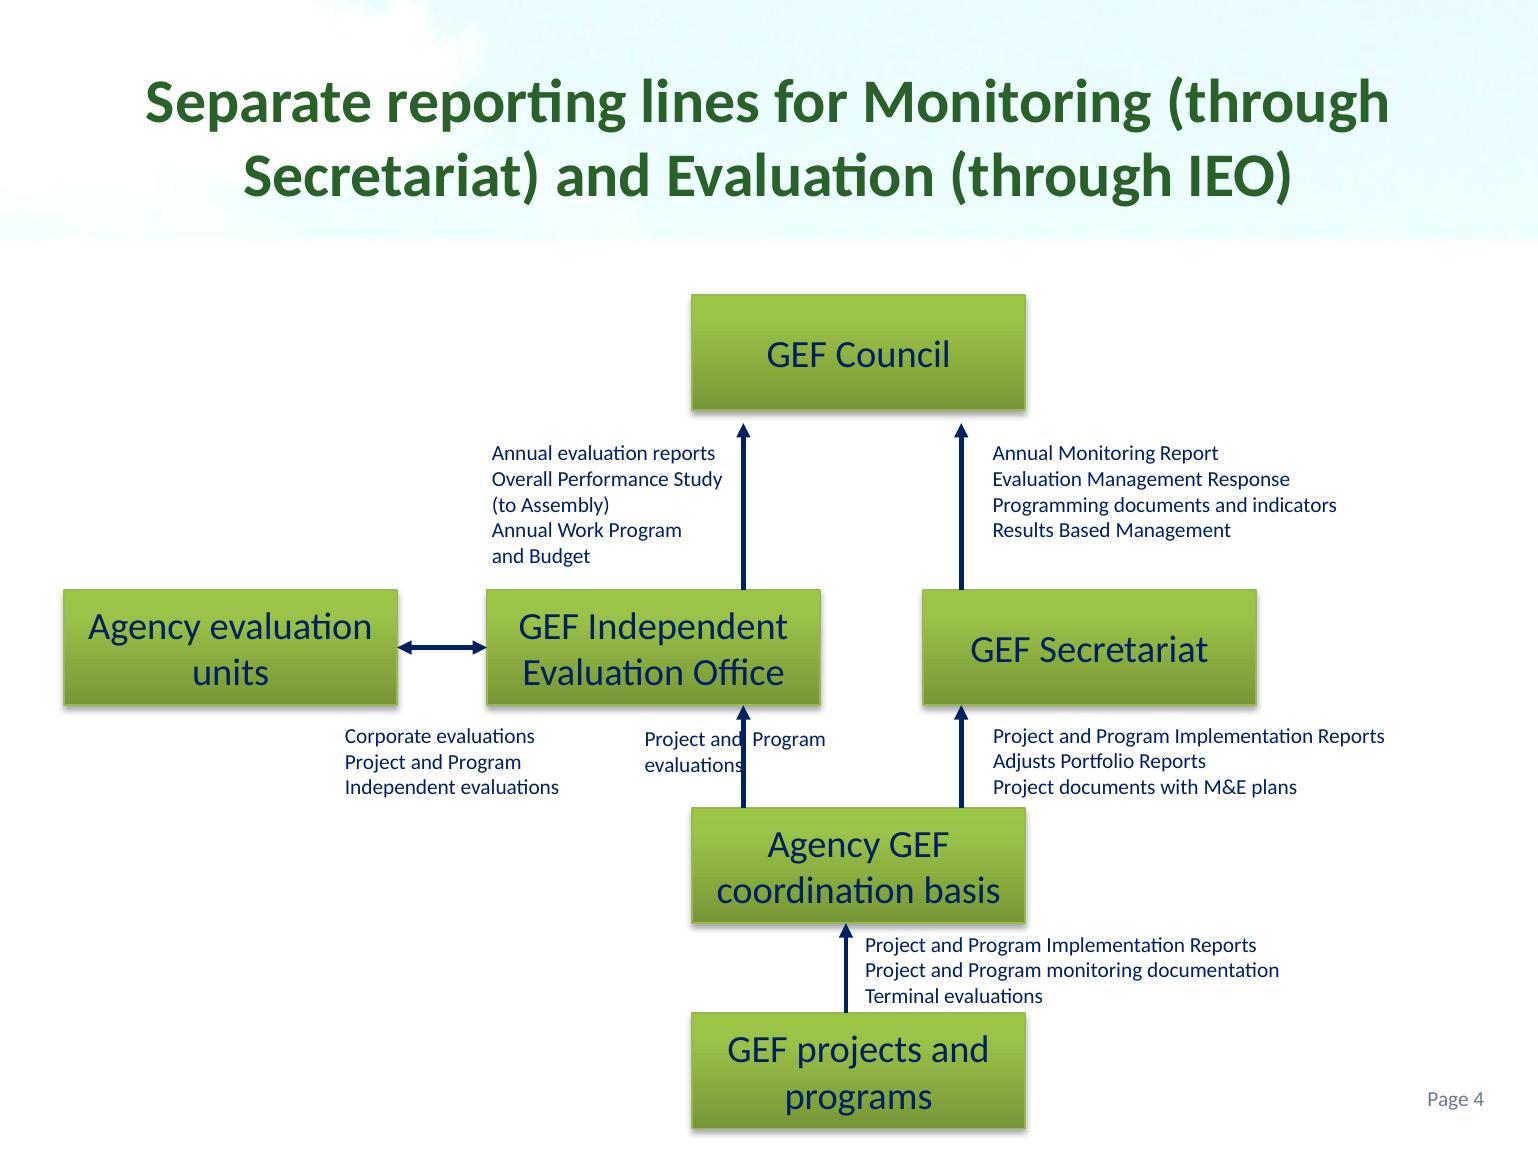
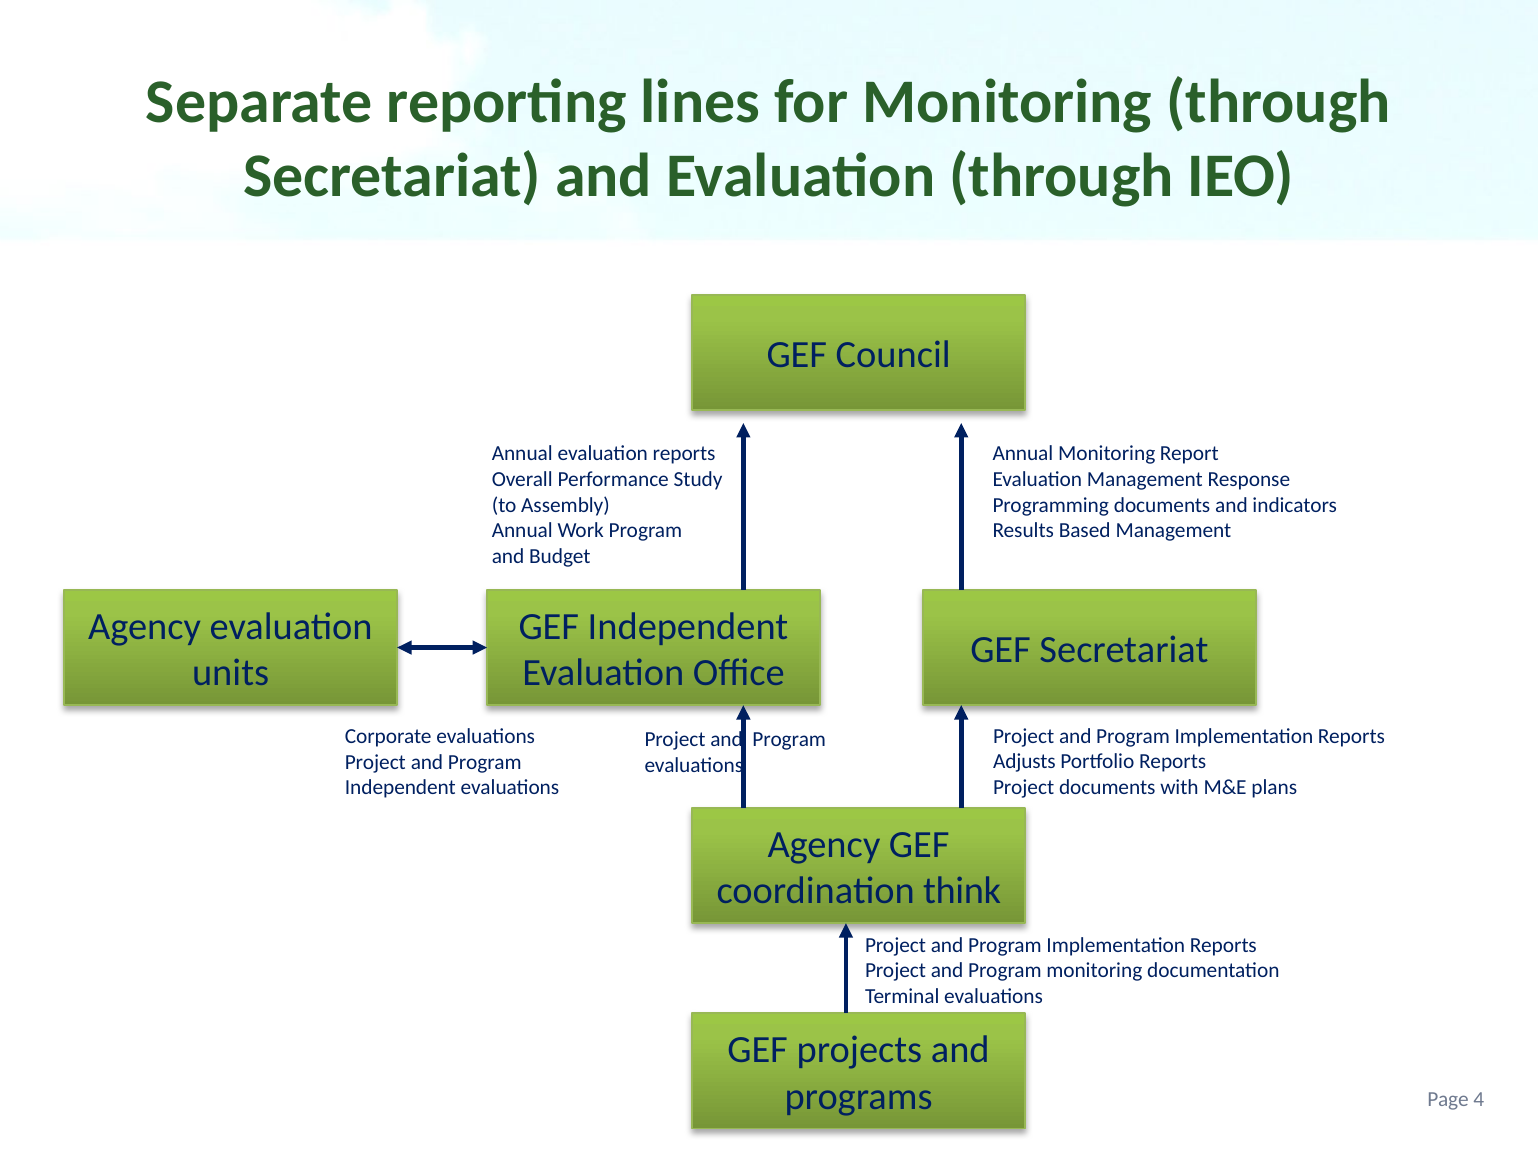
basis: basis -> think
